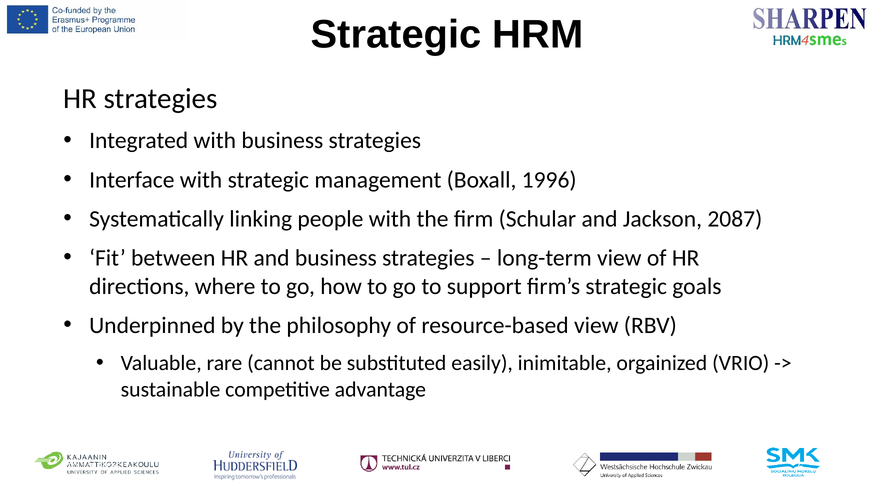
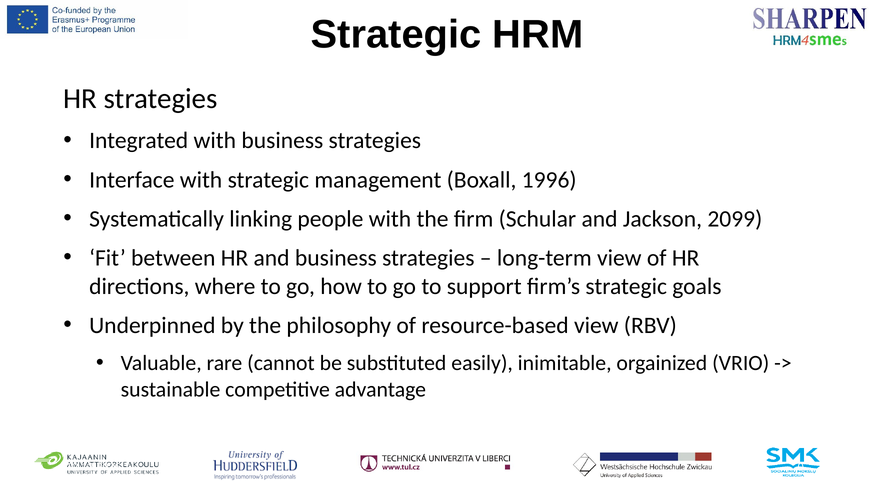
2087: 2087 -> 2099
6: 6 -> 0
